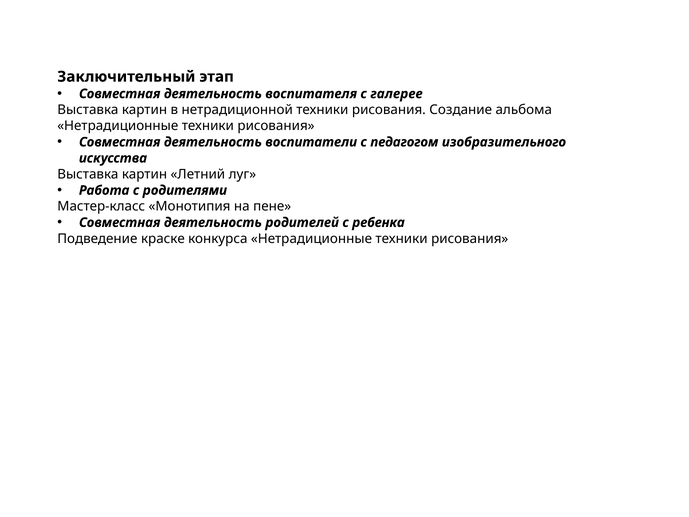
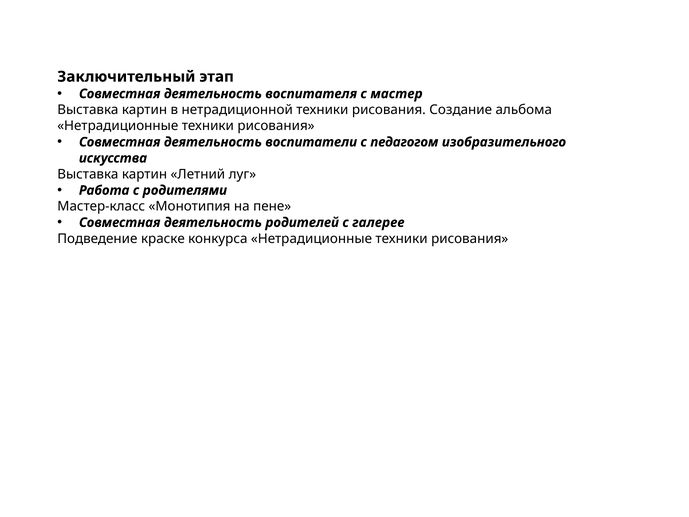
галерее: галерее -> мастер
ребенка: ребенка -> галерее
